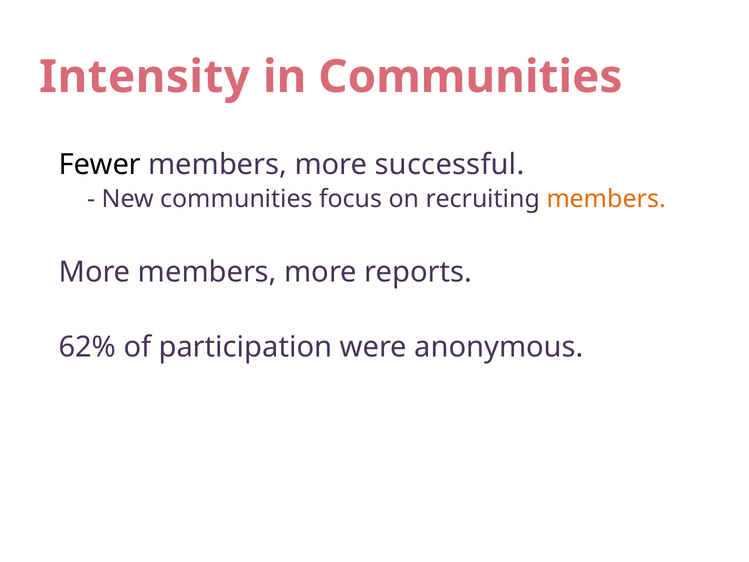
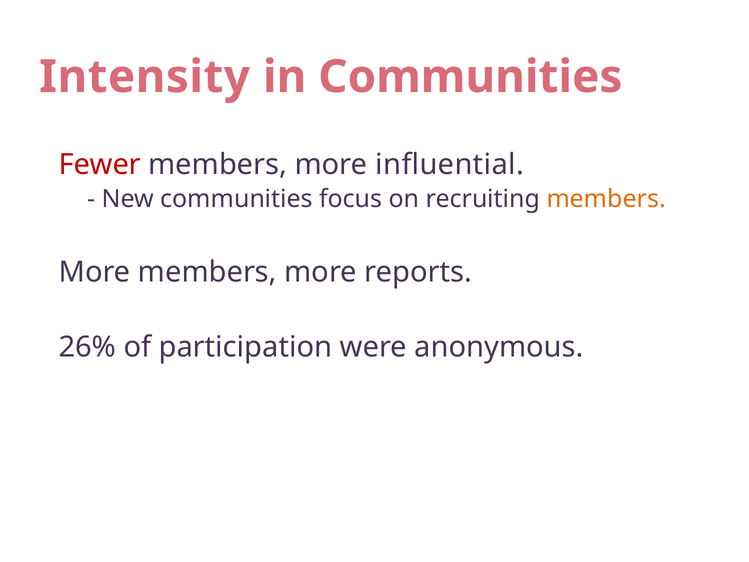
Fewer colour: black -> red
successful: successful -> influential
62%: 62% -> 26%
